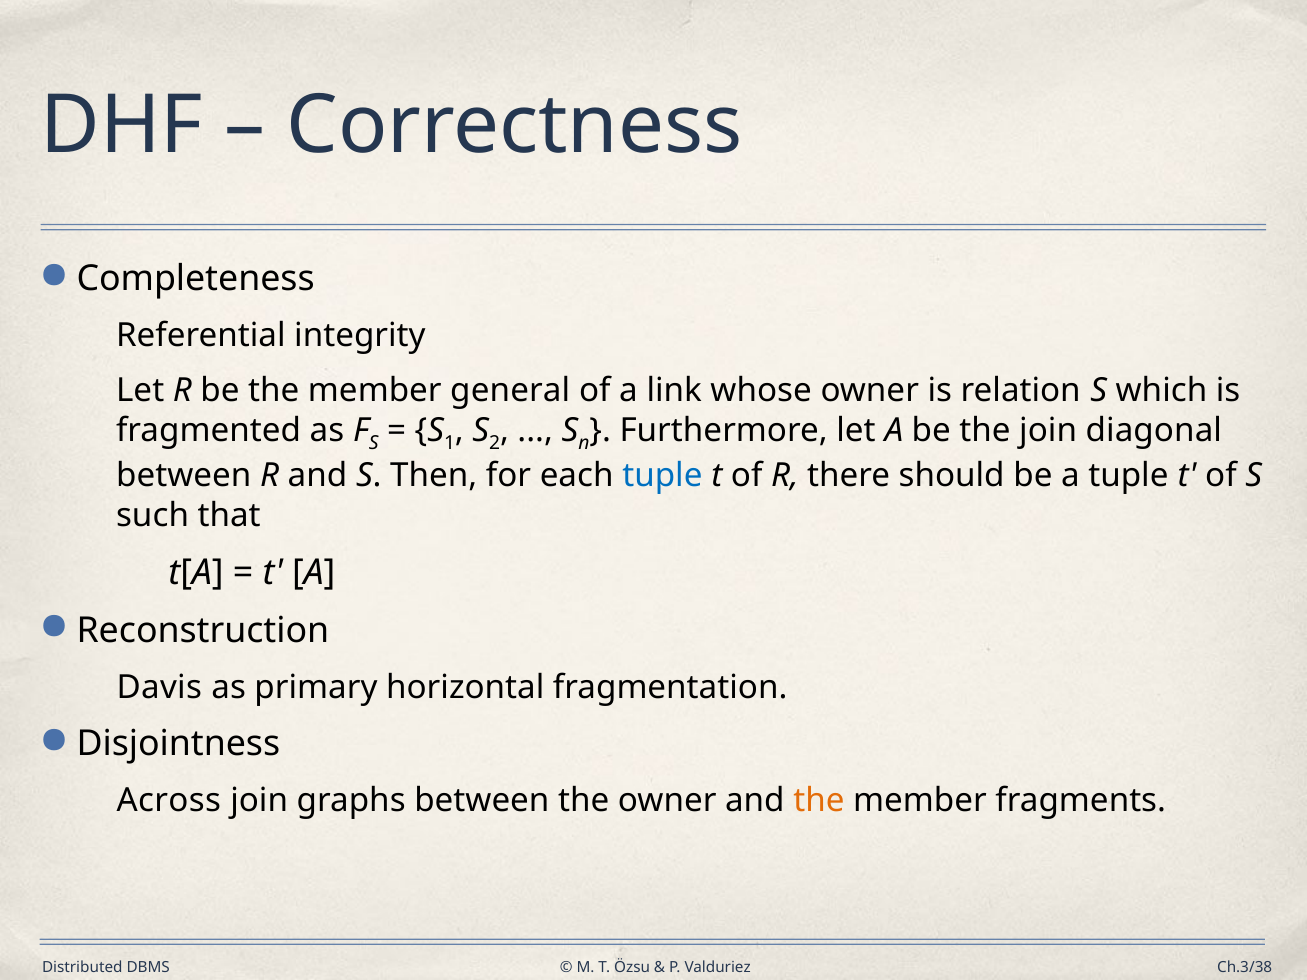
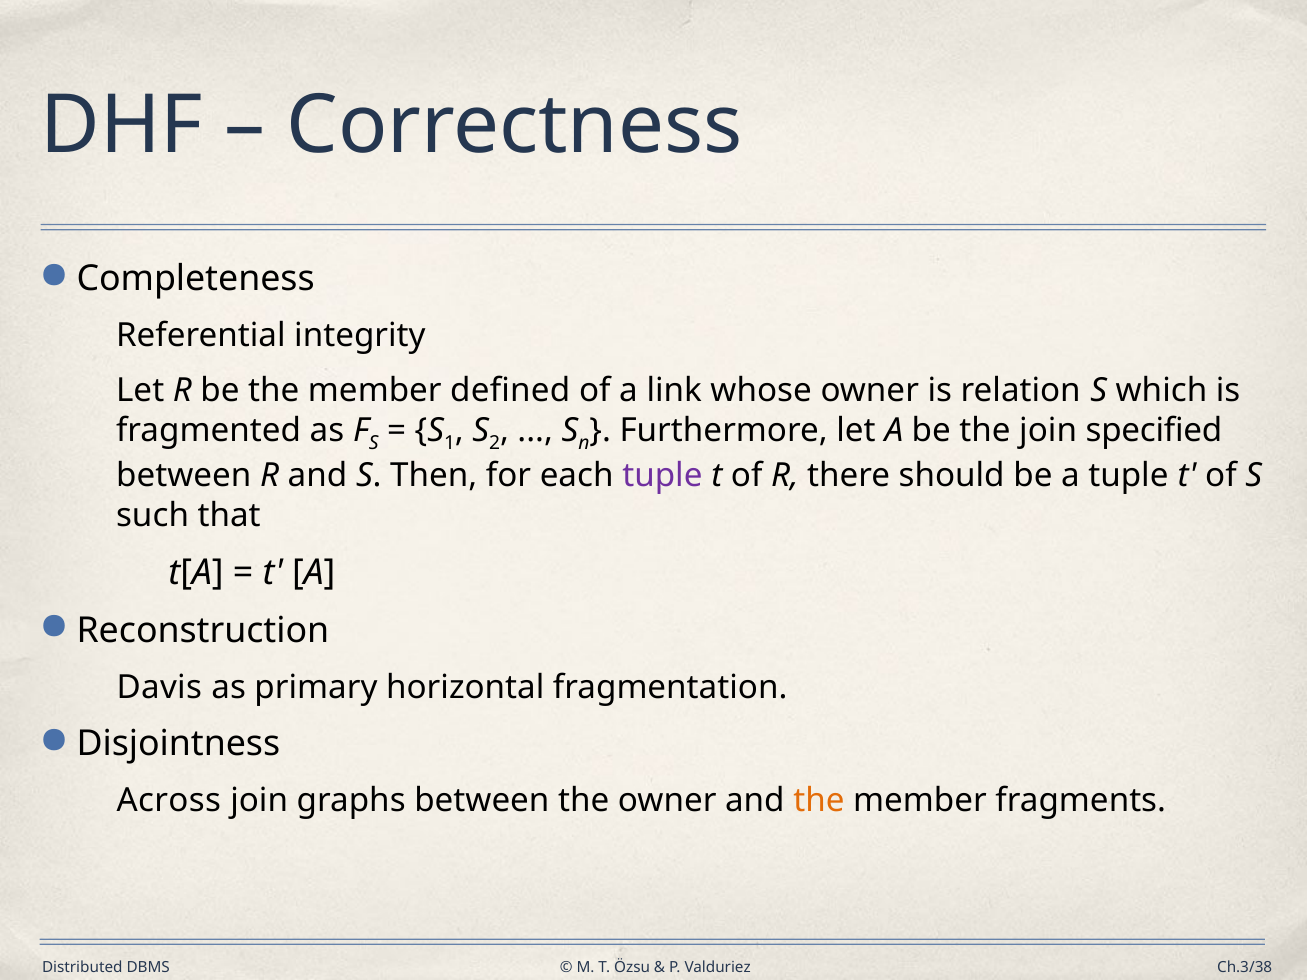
general: general -> defined
diagonal: diagonal -> specified
tuple at (662, 476) colour: blue -> purple
